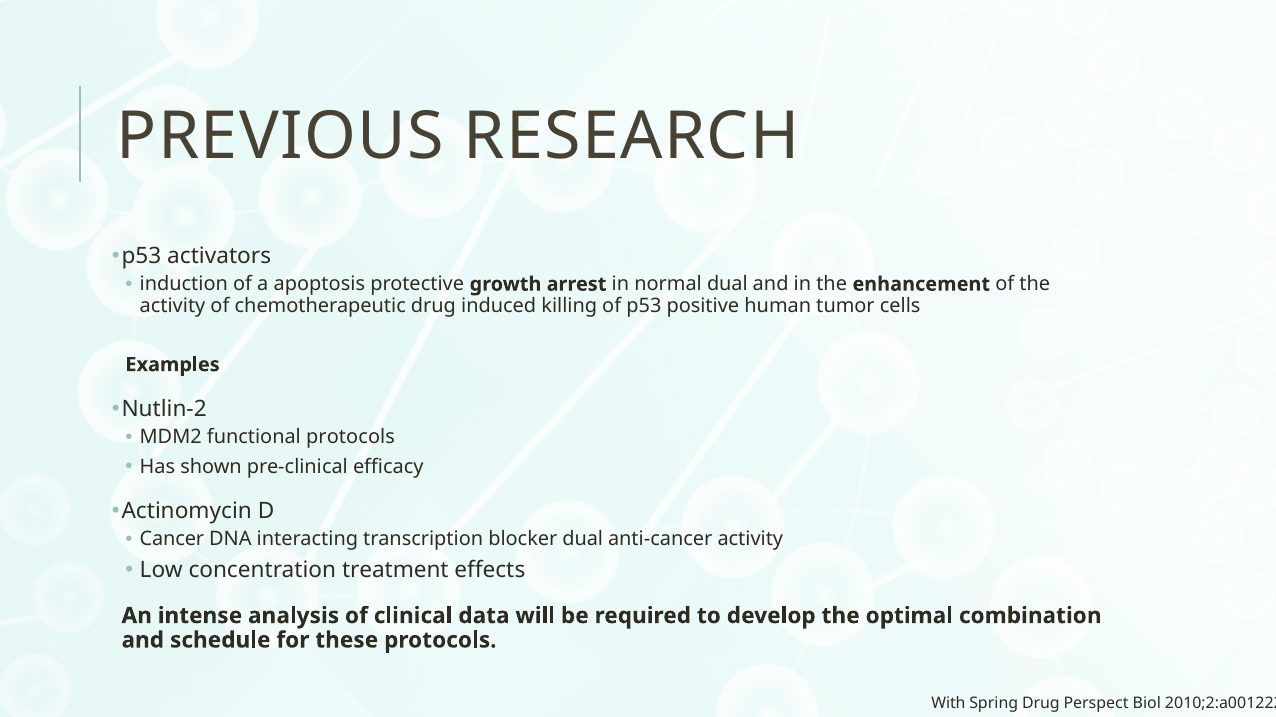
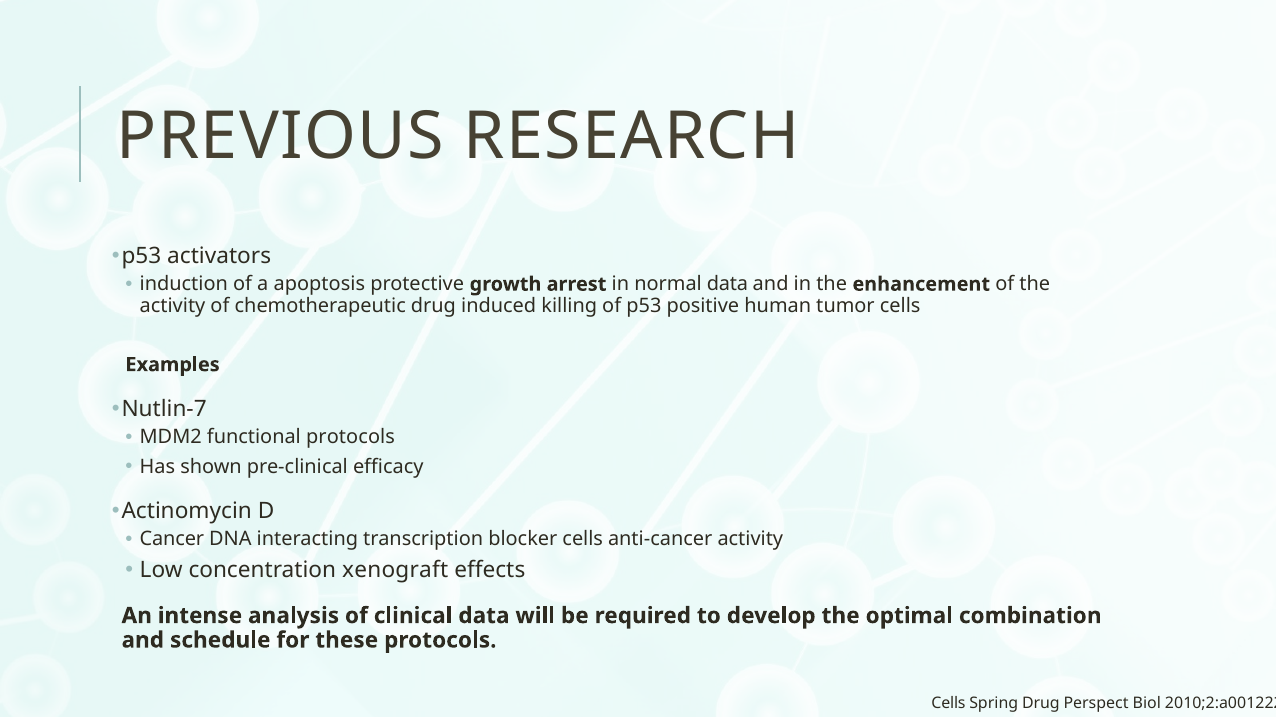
normal dual: dual -> data
Nutlin-2: Nutlin-2 -> Nutlin-7
blocker dual: dual -> cells
treatment: treatment -> xenograft
With at (948, 704): With -> Cells
